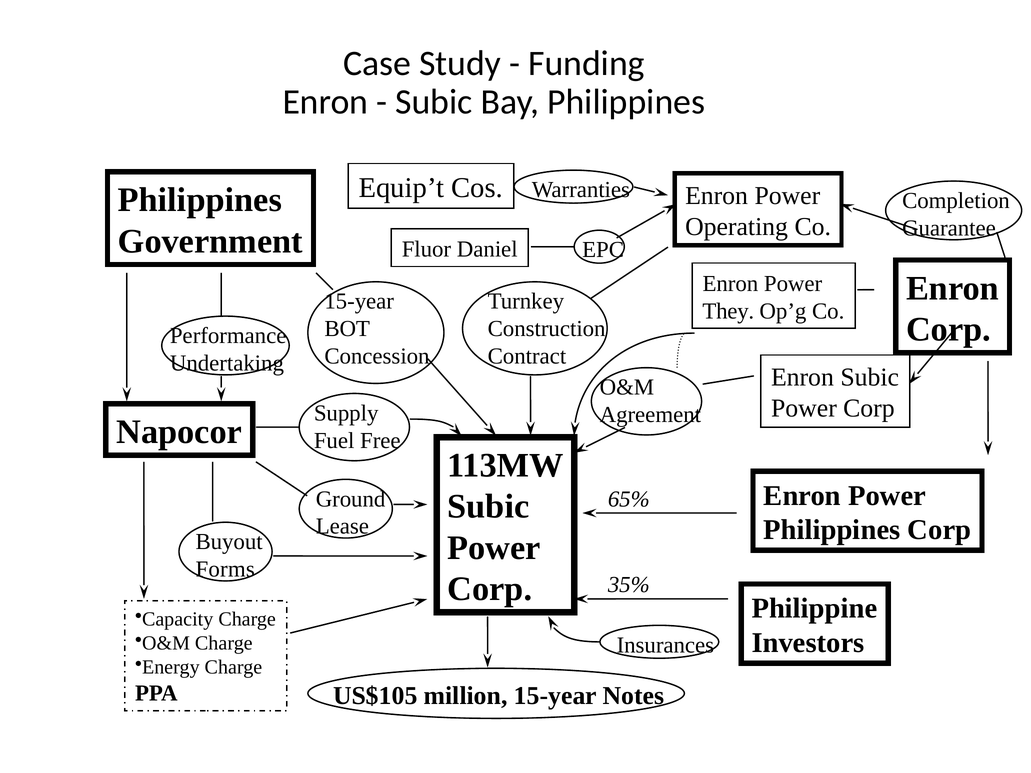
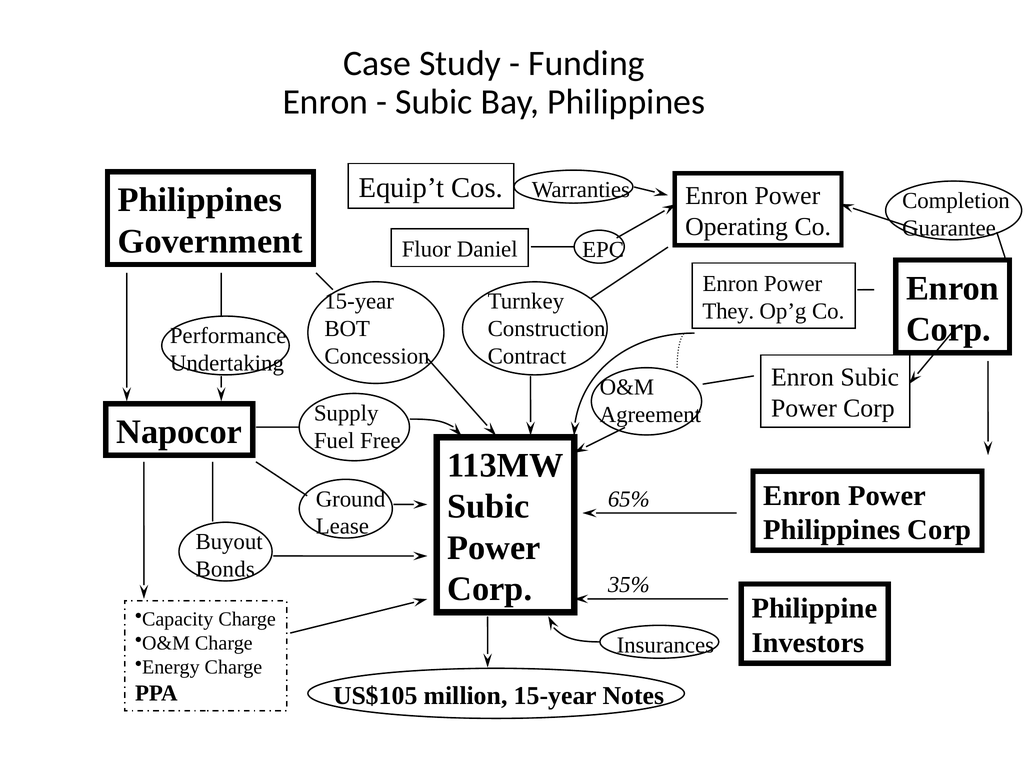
Forms: Forms -> Bonds
